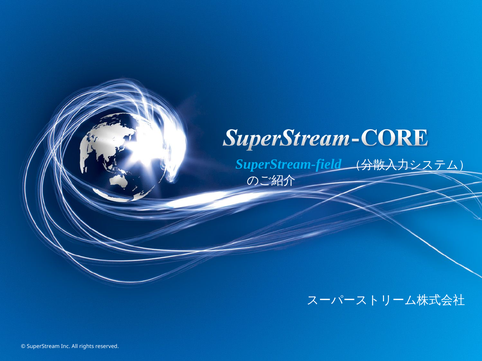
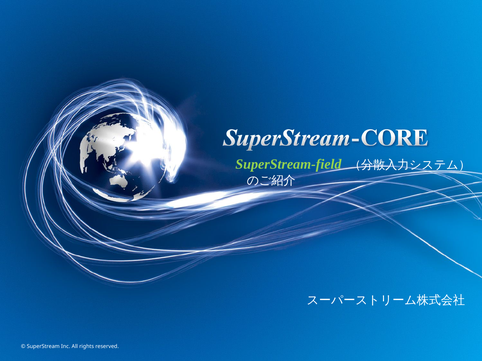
SuperStream-field colour: light blue -> light green
